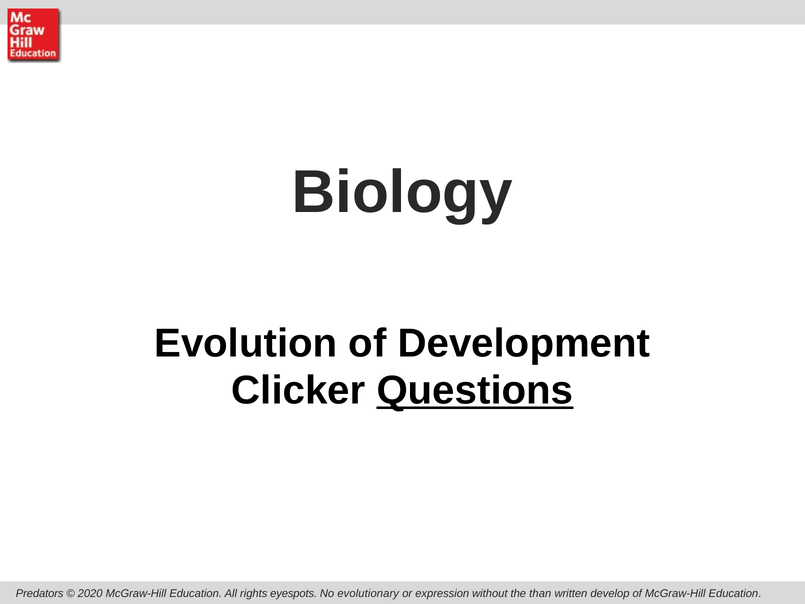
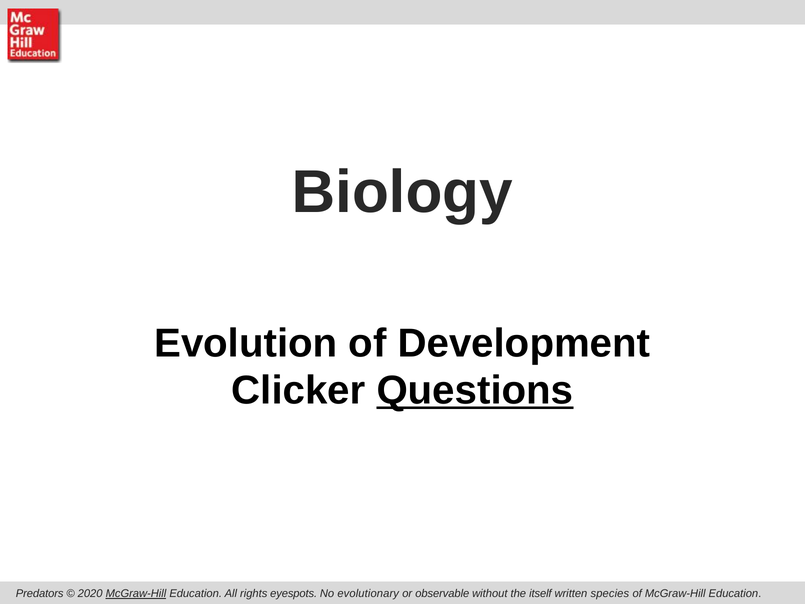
McGraw-Hill at (136, 593) underline: none -> present
expression: expression -> observable
than: than -> itself
develop: develop -> species
